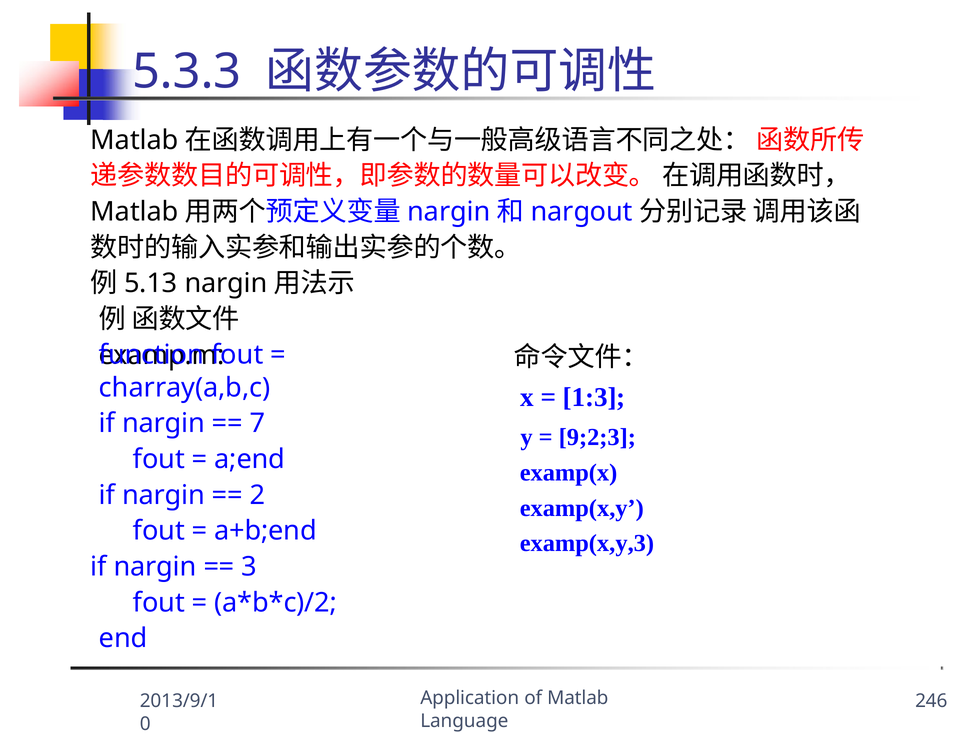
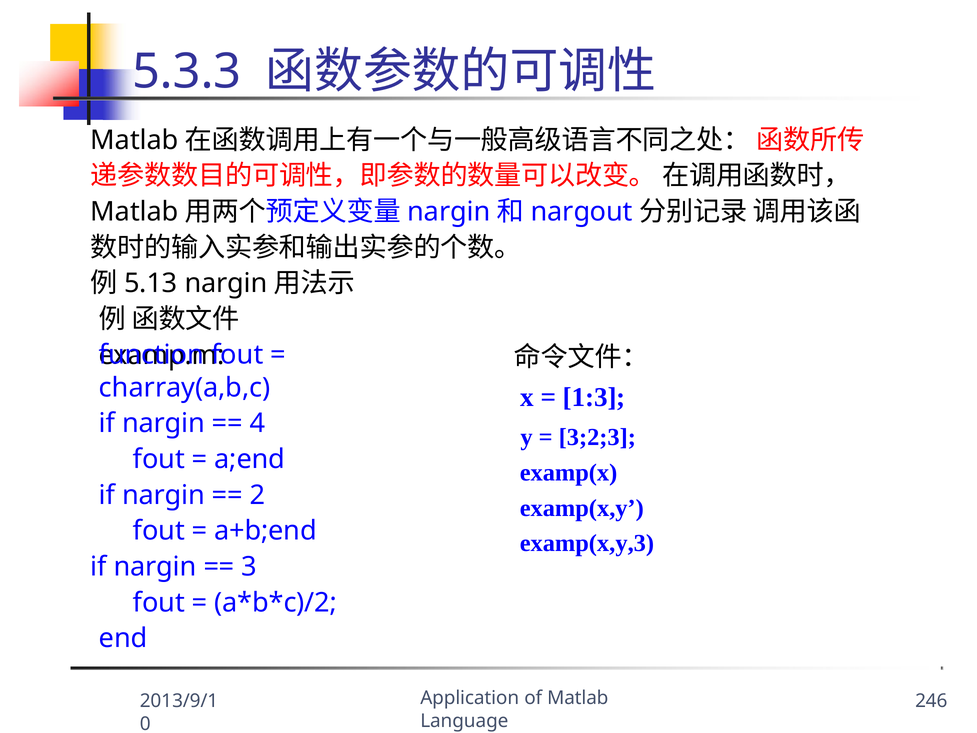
7: 7 -> 4
9;2;3: 9;2;3 -> 3;2;3
